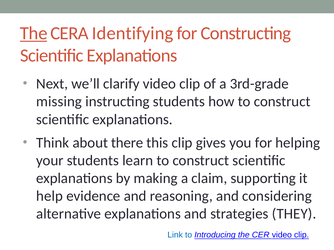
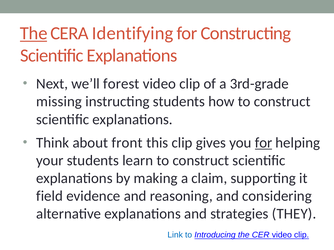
clarify: clarify -> forest
there: there -> front
for at (264, 143) underline: none -> present
help: help -> field
